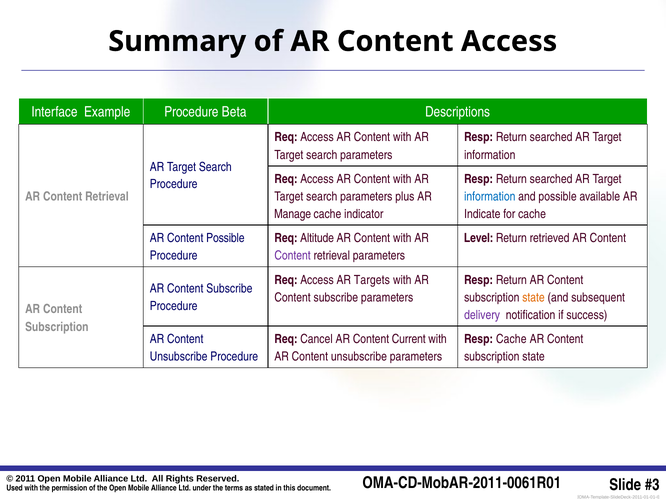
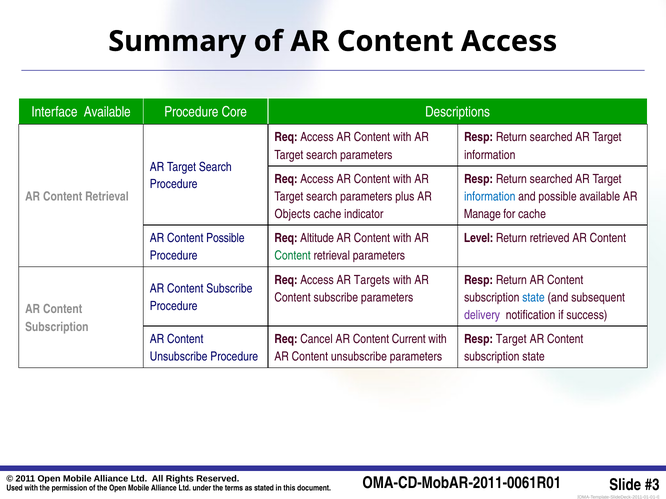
Interface Example: Example -> Available
Beta: Beta -> Core
Manage: Manage -> Objects
Indicate: Indicate -> Manage
Content at (293, 256) colour: purple -> green
state at (533, 298) colour: orange -> blue
Resp Cache: Cache -> Target
